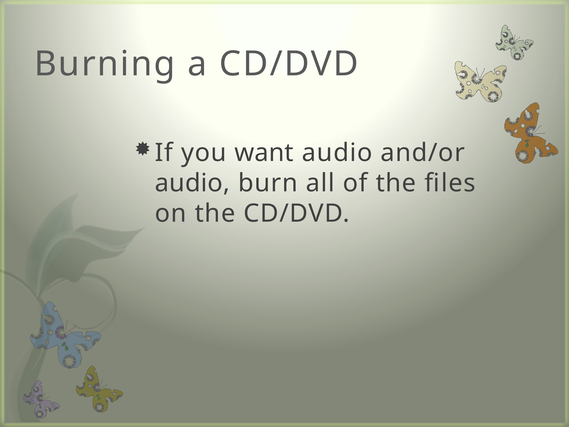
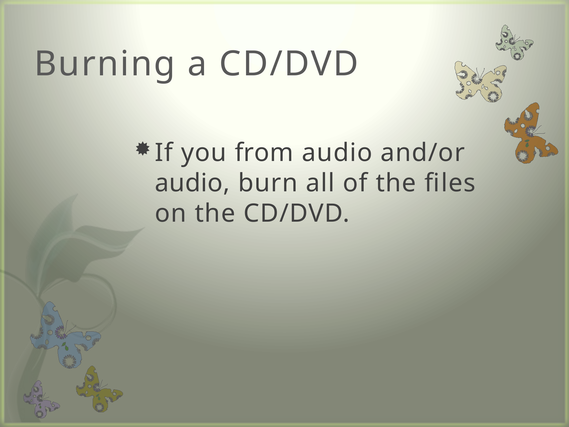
want: want -> from
